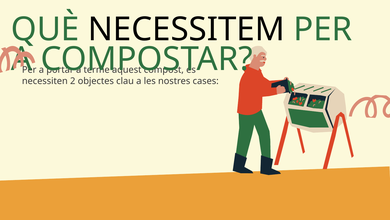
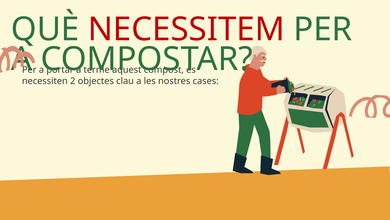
NECESSITEM colour: black -> red
